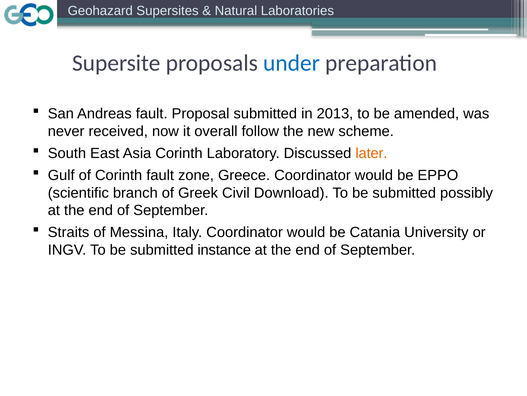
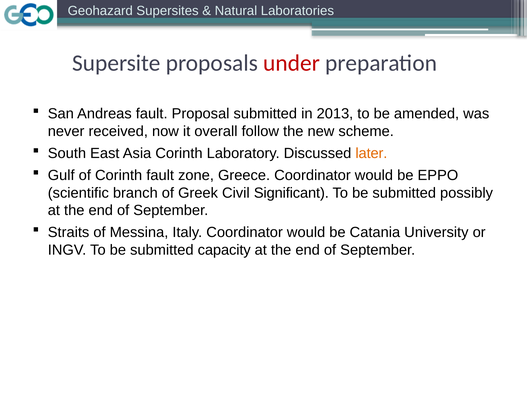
under colour: blue -> red
Download: Download -> Significant
instance: instance -> capacity
